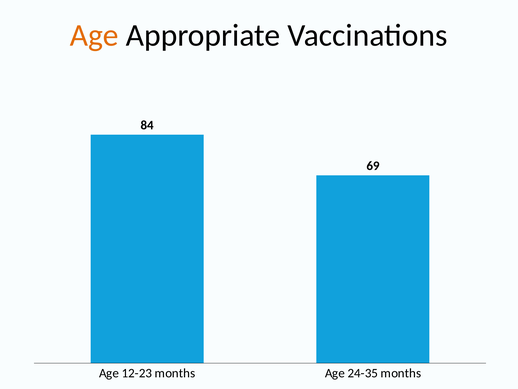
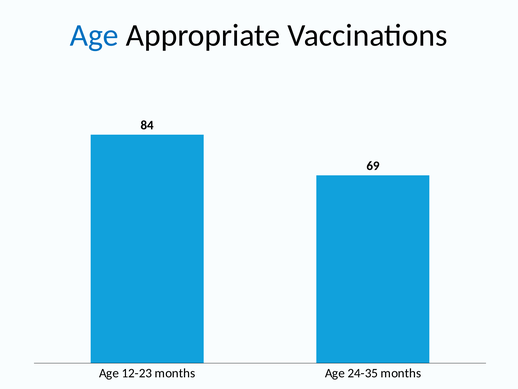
Age at (94, 35) colour: orange -> blue
